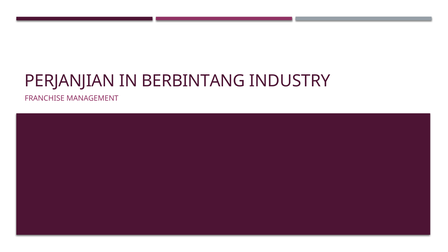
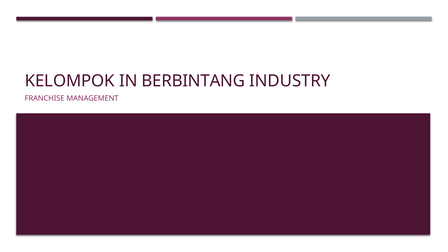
PERJANJIAN: PERJANJIAN -> KELOMPOK
